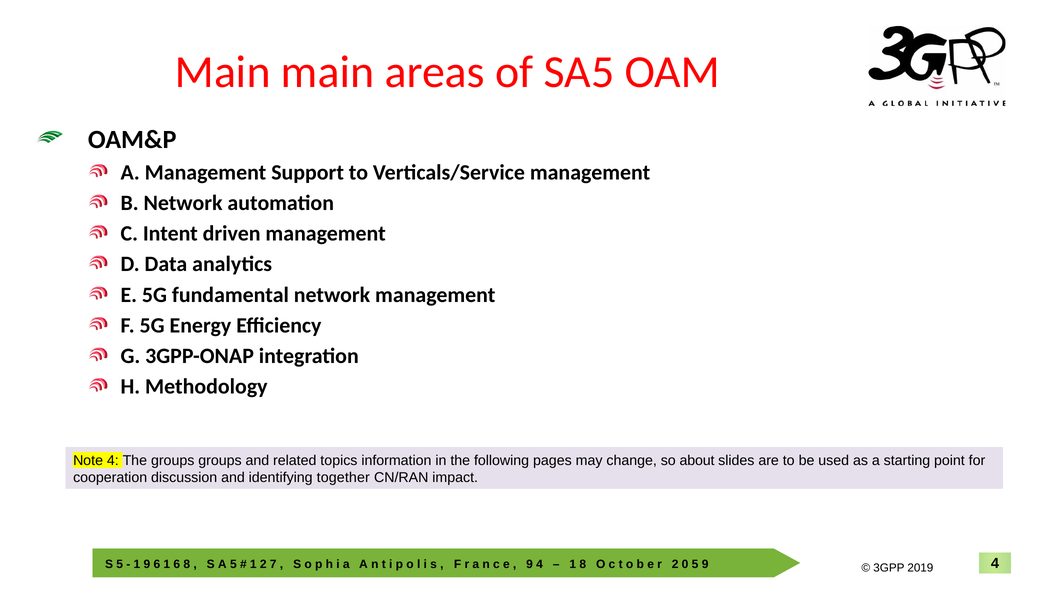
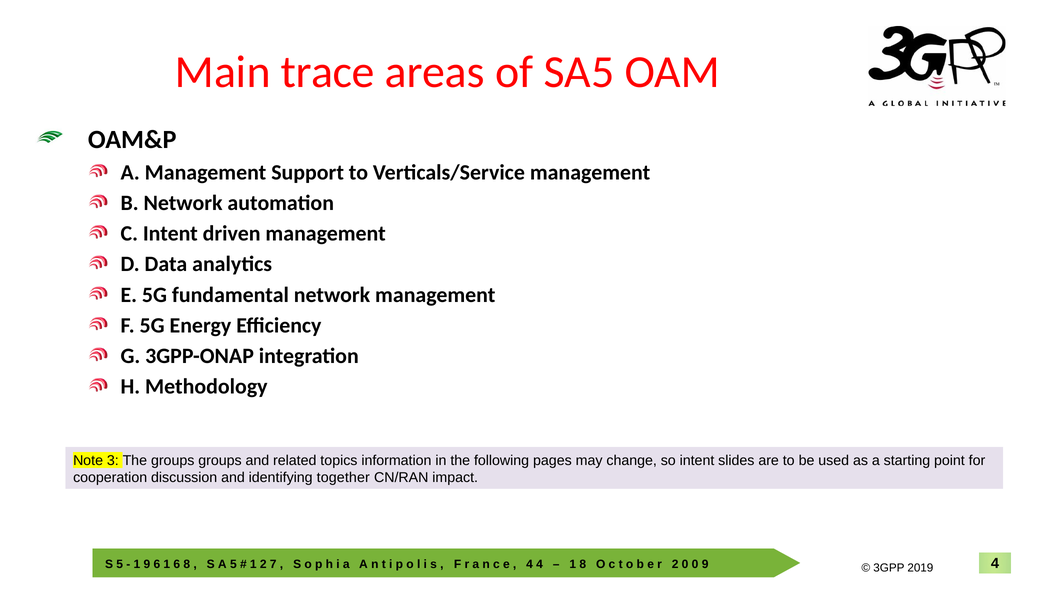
Main main: main -> trace
Note 4: 4 -> 3
so about: about -> intent
9 at (530, 565): 9 -> 4
5 at (695, 565): 5 -> 0
